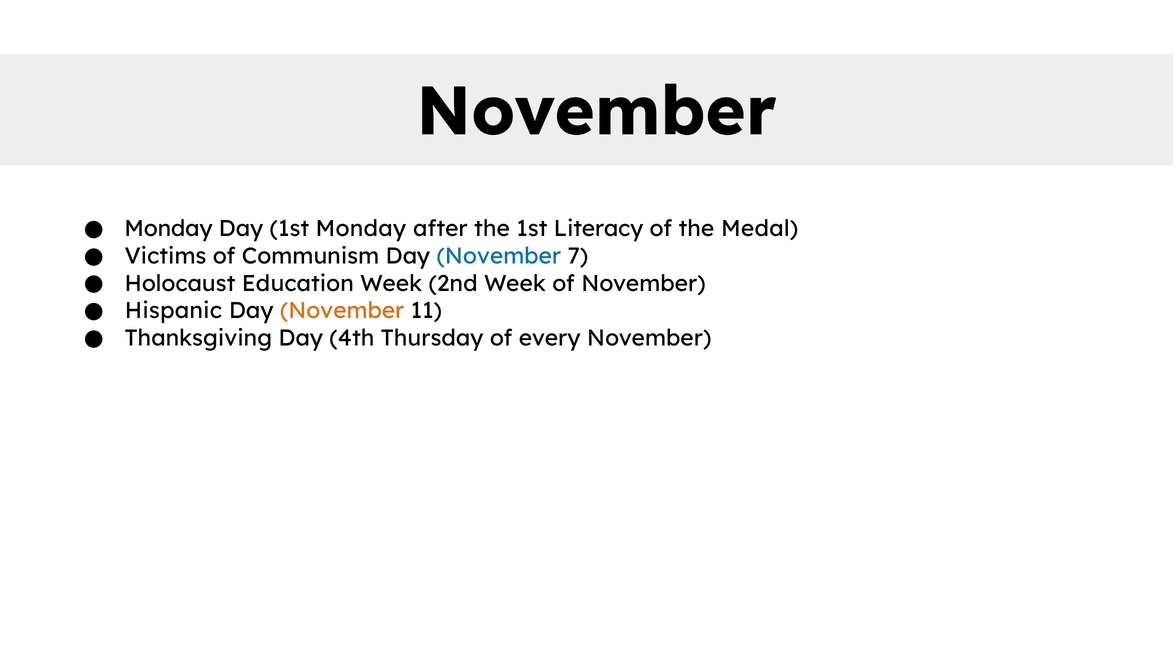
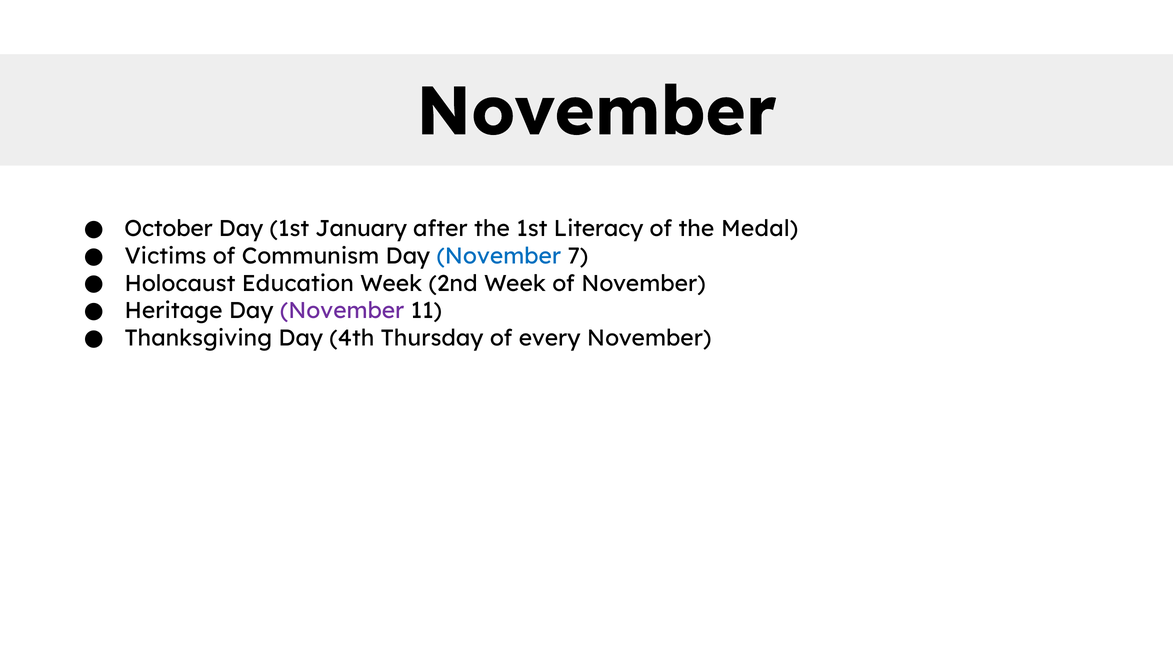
Monday at (169, 229): Monday -> October
1st Monday: Monday -> January
Hispanic: Hispanic -> Heritage
November at (342, 311) colour: orange -> purple
